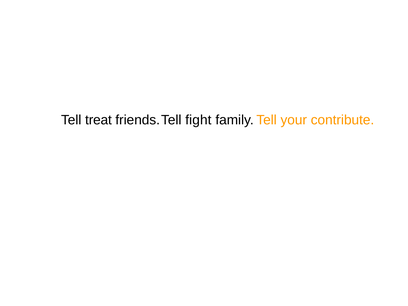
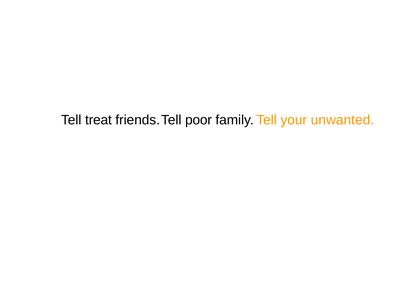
fight: fight -> poor
contribute: contribute -> unwanted
